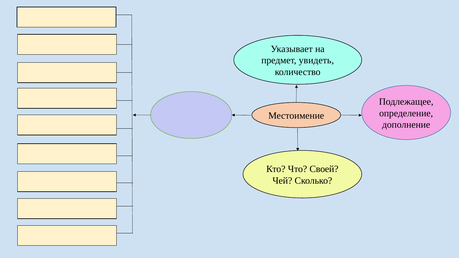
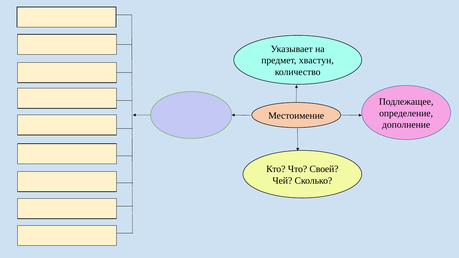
увидеть: увидеть -> хвастун
